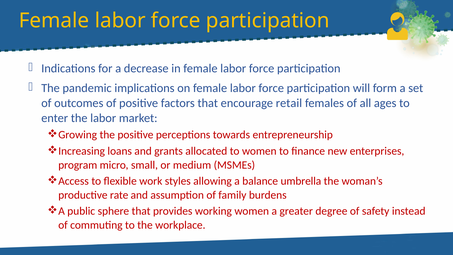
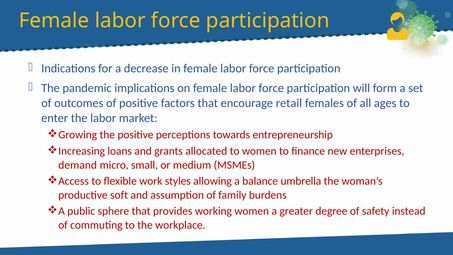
program: program -> demand
rate: rate -> soft
